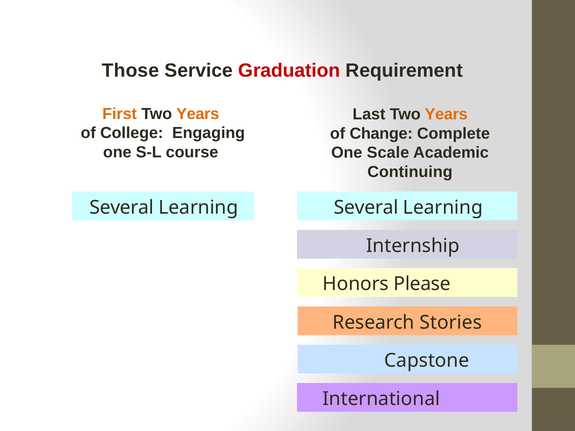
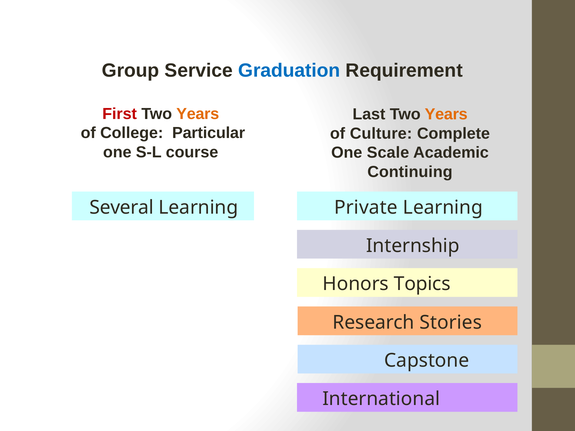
Those: Those -> Group
Graduation colour: red -> blue
First colour: orange -> red
Engaging: Engaging -> Particular
Change: Change -> Culture
Several at (366, 208): Several -> Private
Please: Please -> Topics
